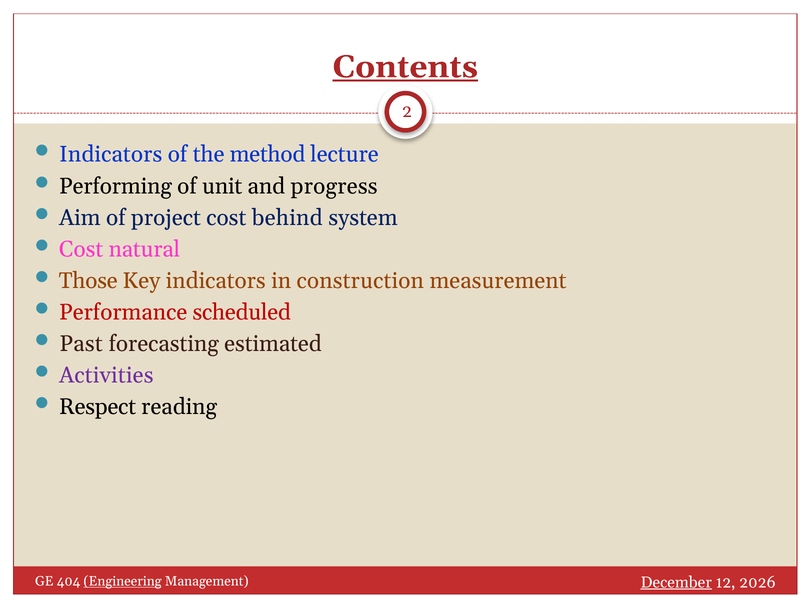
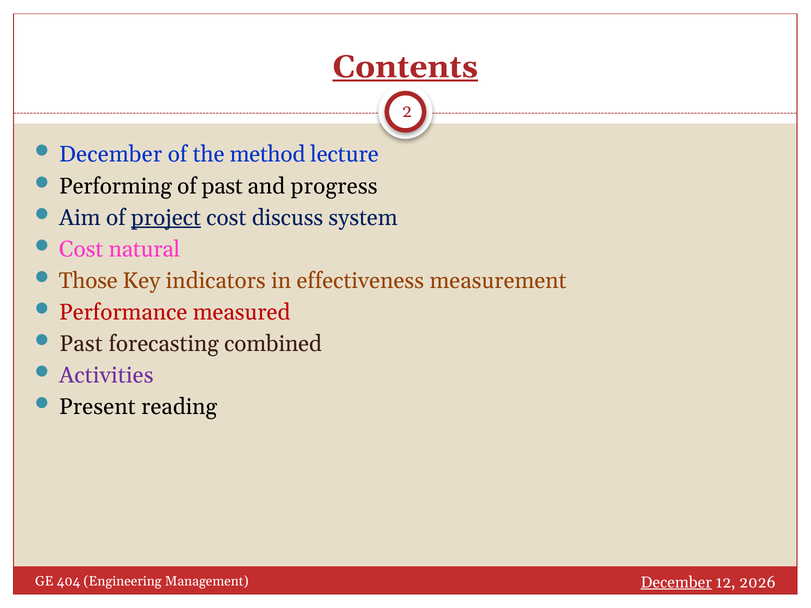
Indicators at (111, 155): Indicators -> December
of unit: unit -> past
project underline: none -> present
behind: behind -> discuss
construction: construction -> effectiveness
scheduled: scheduled -> measured
estimated: estimated -> combined
Respect: Respect -> Present
Engineering underline: present -> none
